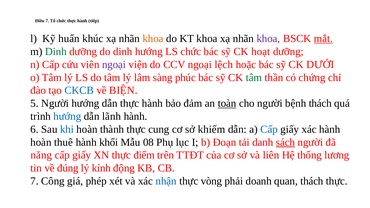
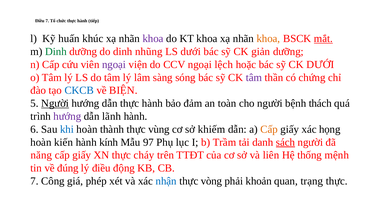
khoa at (153, 39) colour: orange -> purple
khoa at (268, 39) colour: purple -> orange
dinh hướng: hướng -> nhũng
LS chức: chức -> dưới
hoạt: hoạt -> giản
phúc: phúc -> sóng
tâm at (254, 78) colour: green -> purple
Người at (55, 103) underline: none -> present
toàn underline: present -> none
hướng at (67, 116) colour: blue -> purple
cung: cung -> vùng
Cấp at (269, 129) colour: blue -> orange
xác hành: hành -> họng
thuê: thuê -> kiến
khối: khối -> kính
08: 08 -> 97
Đoạn: Đoạn -> Trầm
điểm: điểm -> cháy
lương: lương -> mệnh
lý kính: kính -> điều
doanh: doanh -> khoản
quan thách: thách -> trạng
